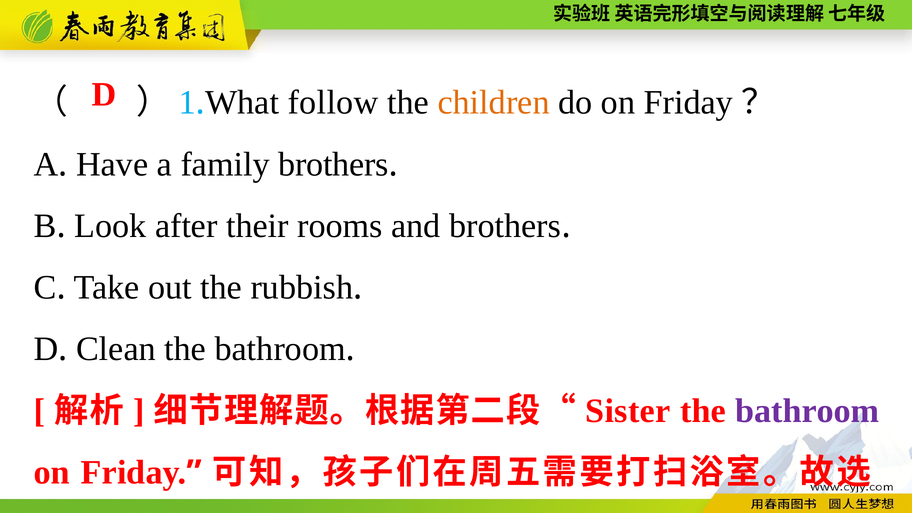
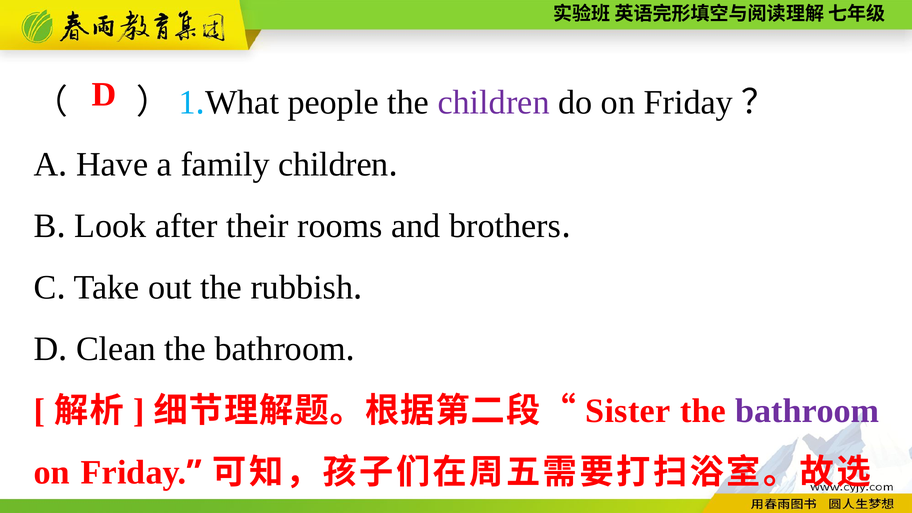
follow: follow -> people
children at (494, 103) colour: orange -> purple
family brothers: brothers -> children
